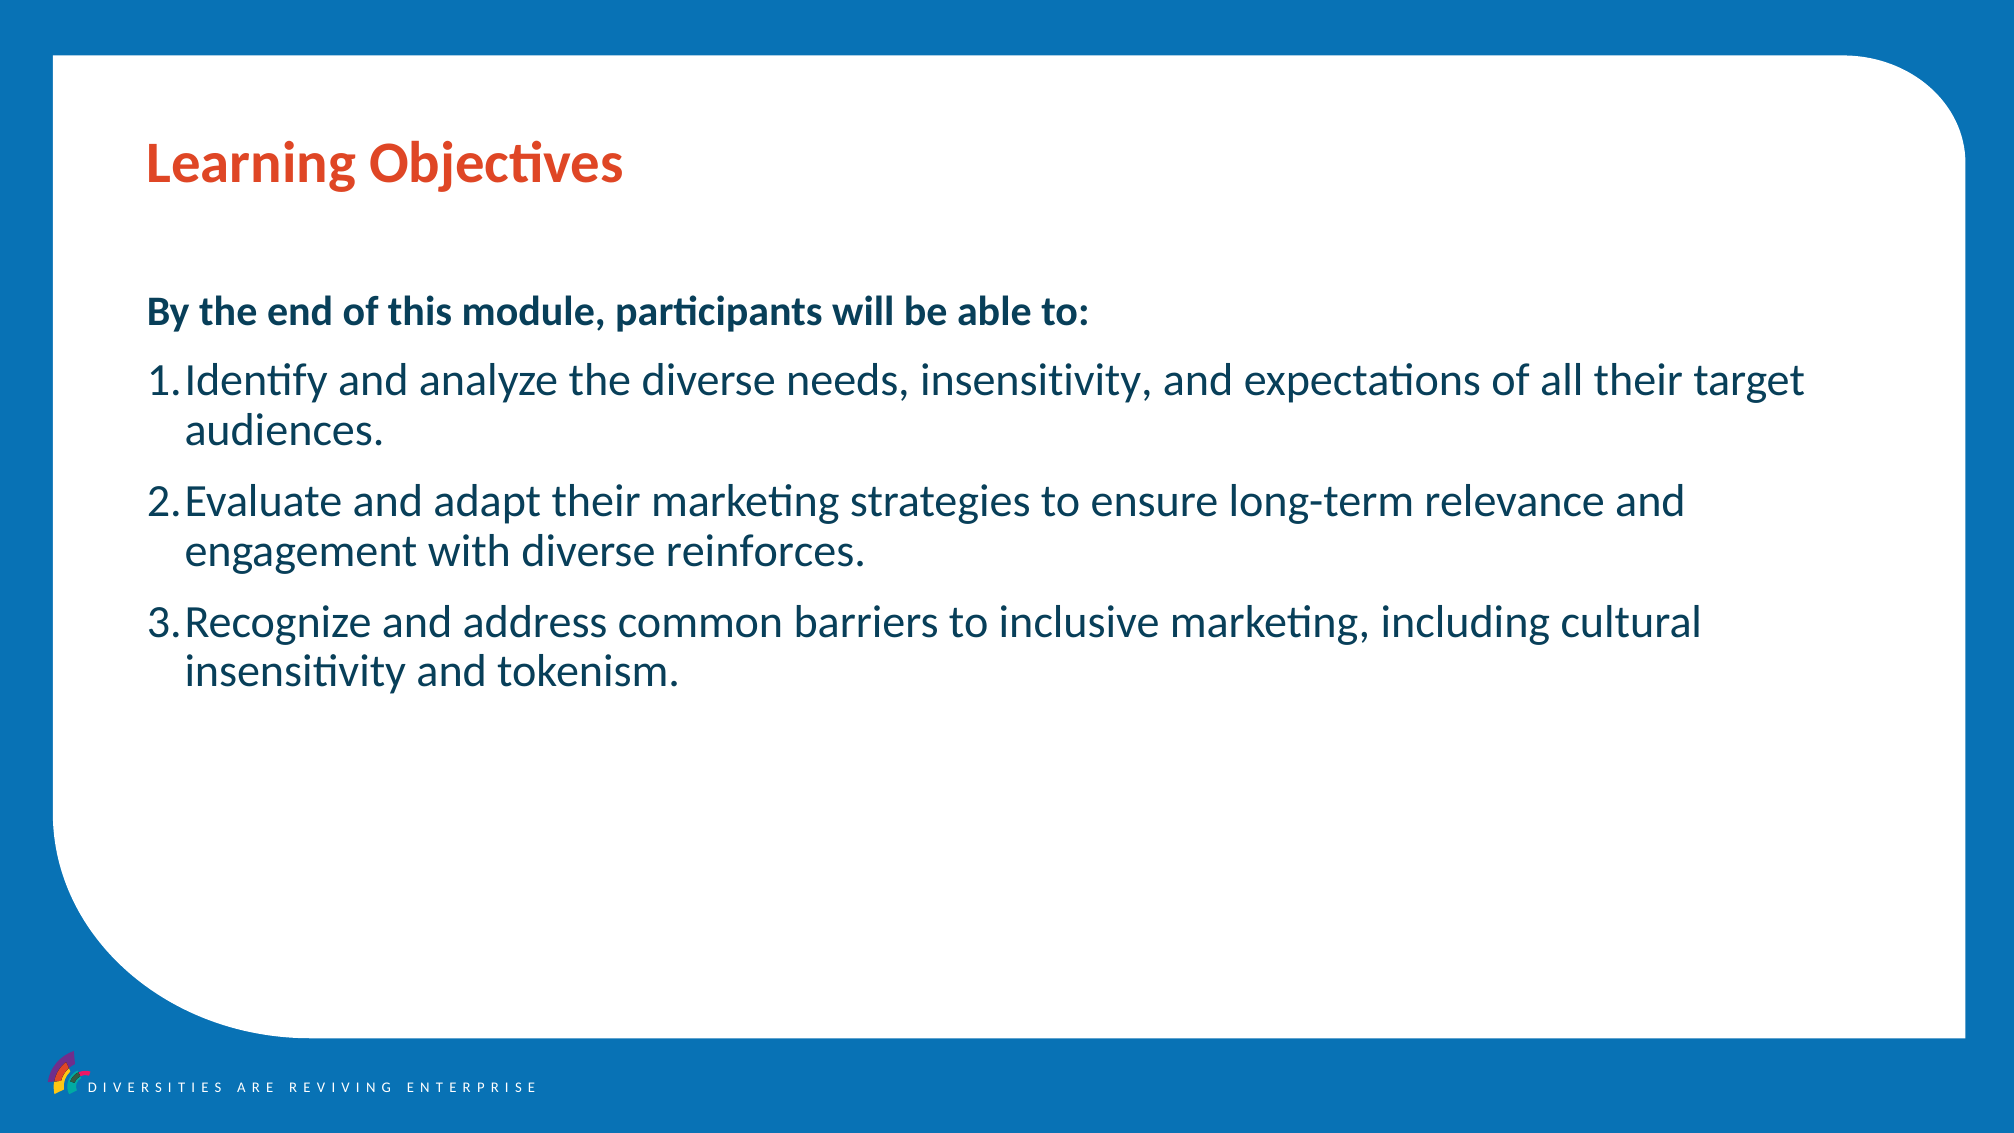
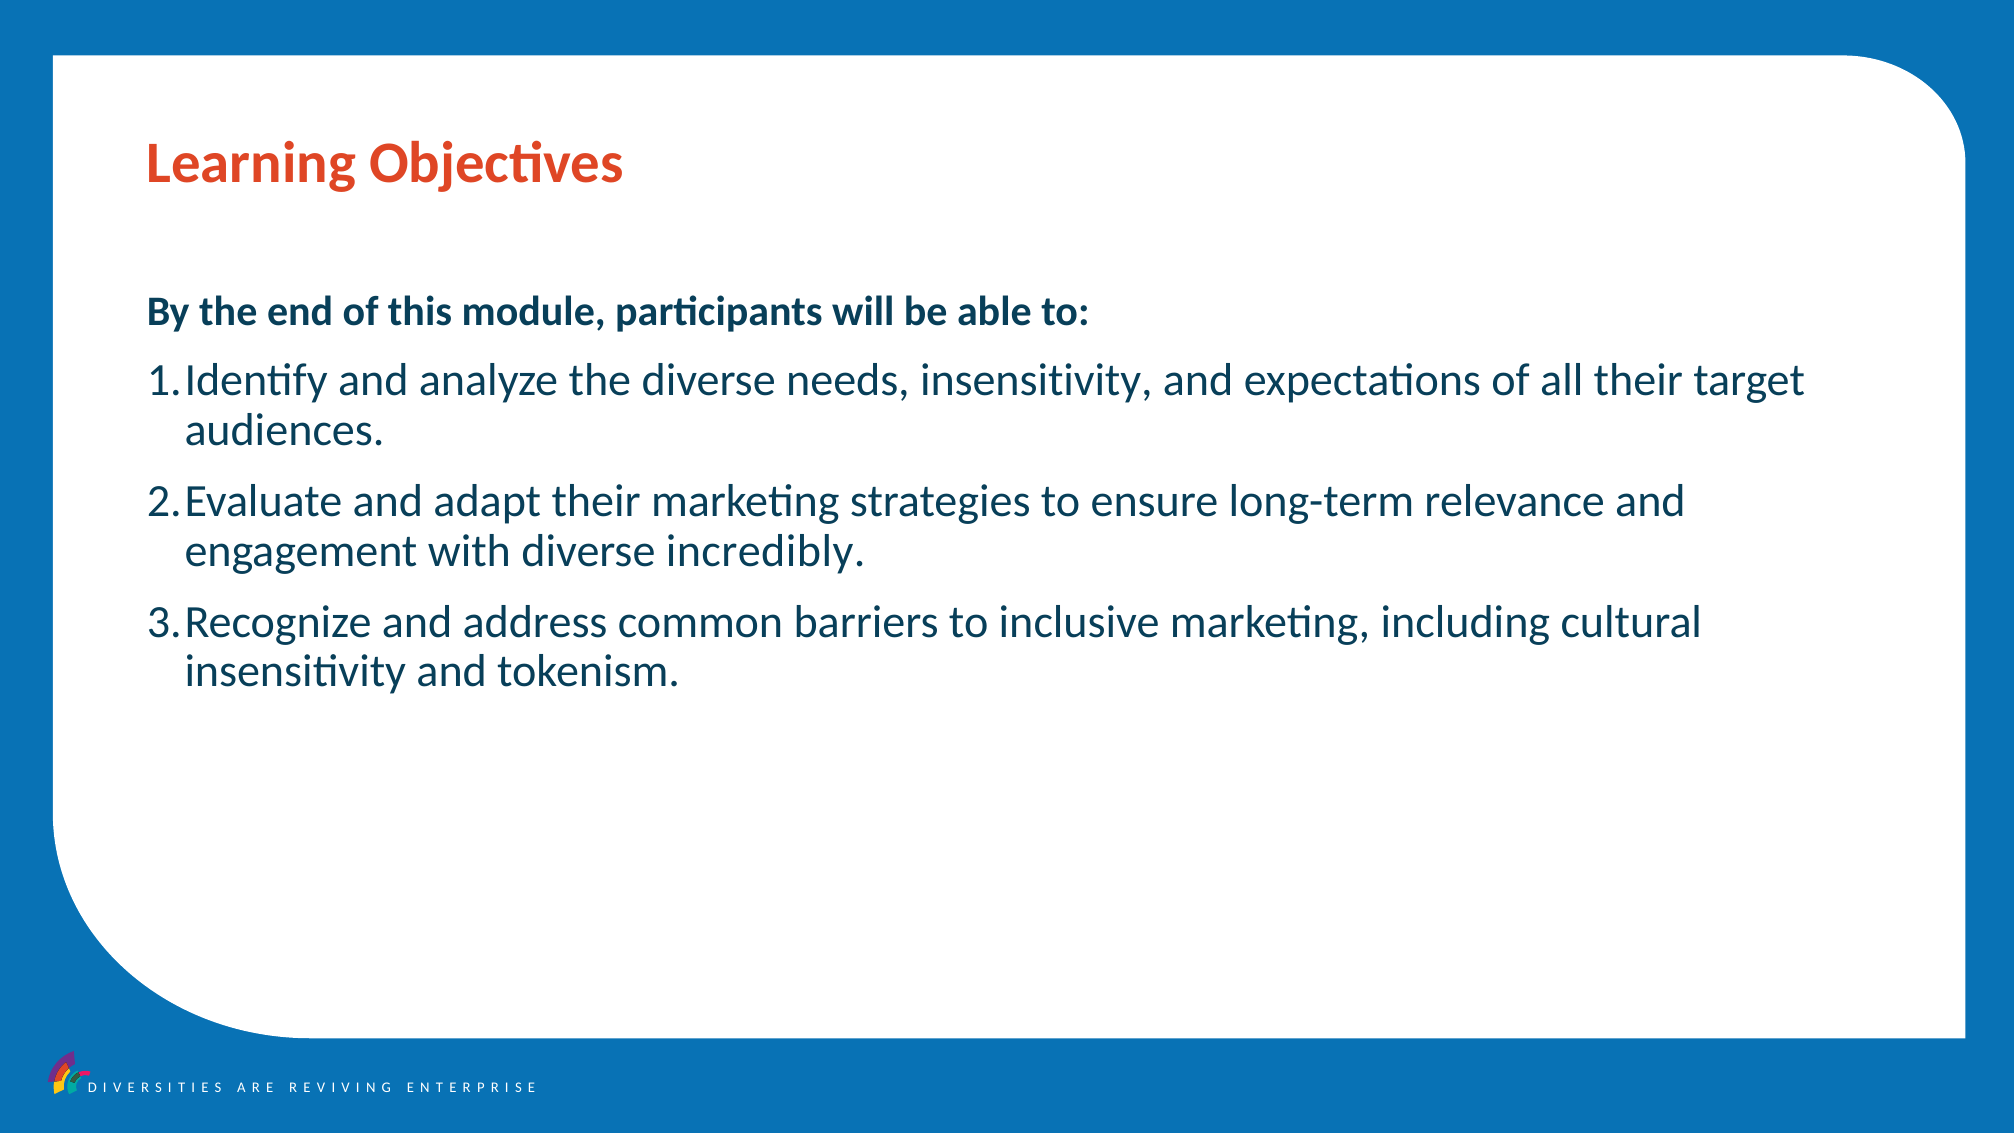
reinforces: reinforces -> incredibly
